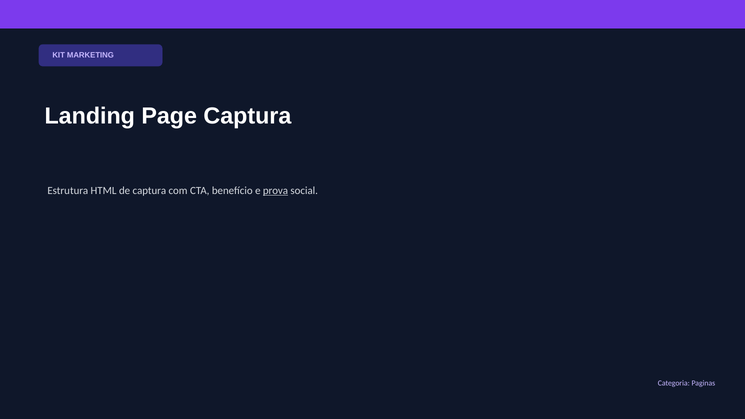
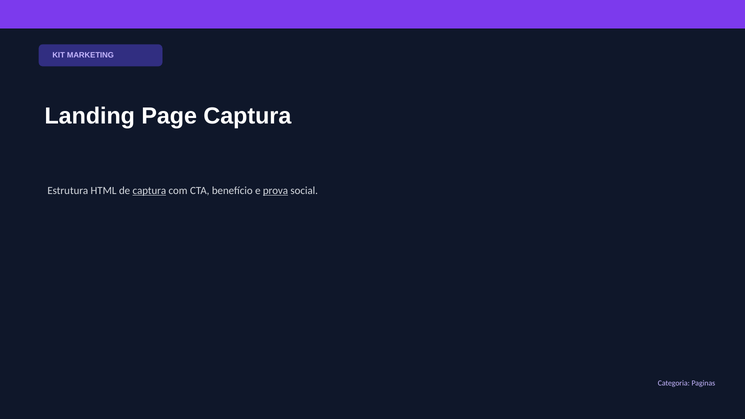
captura at (149, 191) underline: none -> present
